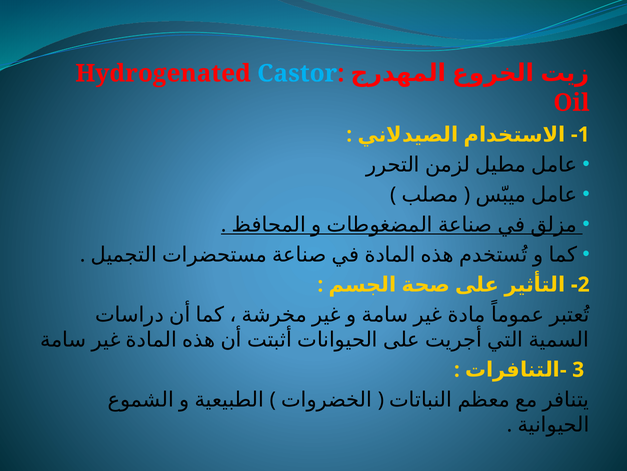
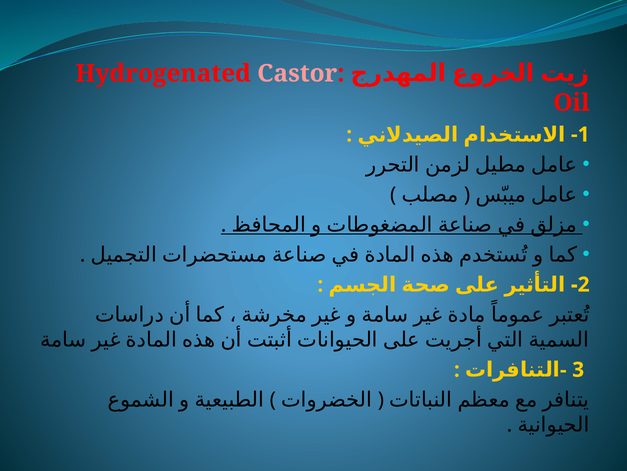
Castor colour: light blue -> pink
